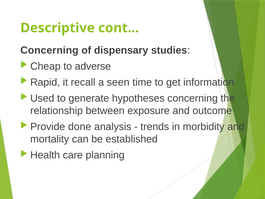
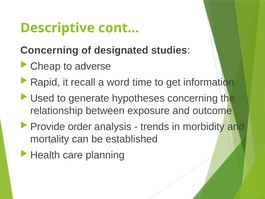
dispensary: dispensary -> designated
seen: seen -> word
done: done -> order
